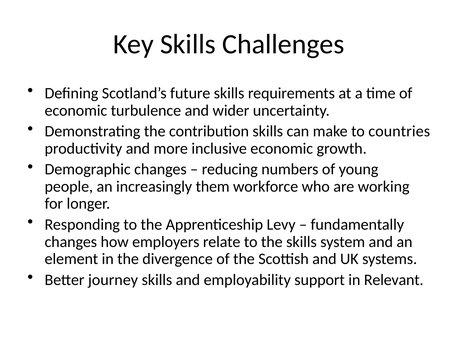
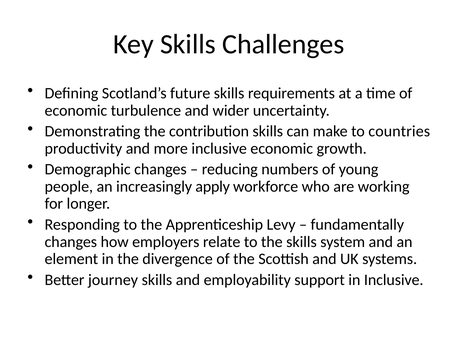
them: them -> apply
in Relevant: Relevant -> Inclusive
